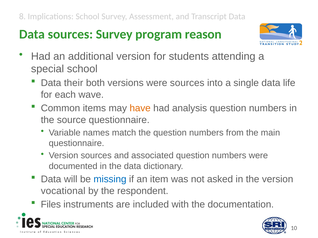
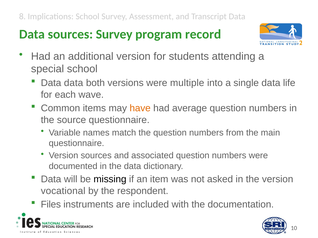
reason: reason -> record
Data their: their -> data
were sources: sources -> multiple
analysis: analysis -> average
missing colour: blue -> black
